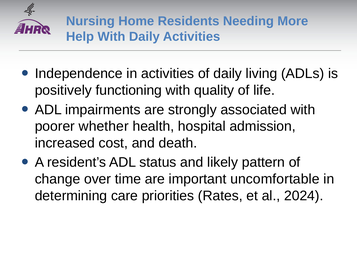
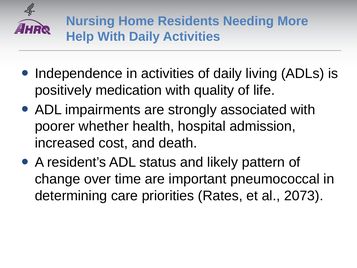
functioning: functioning -> medication
uncomfortable: uncomfortable -> pneumococcal
2024: 2024 -> 2073
